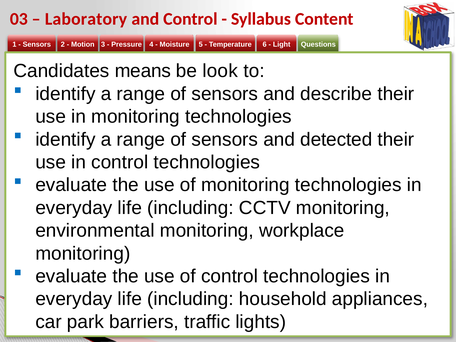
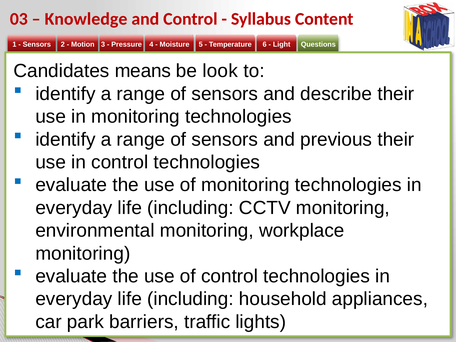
Laboratory: Laboratory -> Knowledge
detected: detected -> previous
